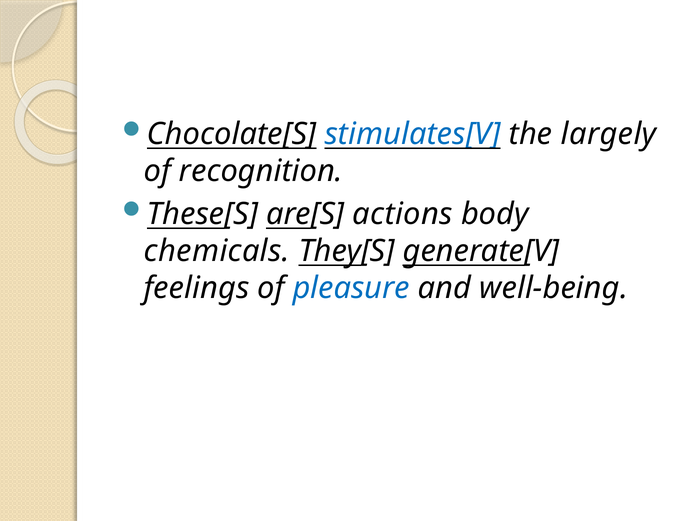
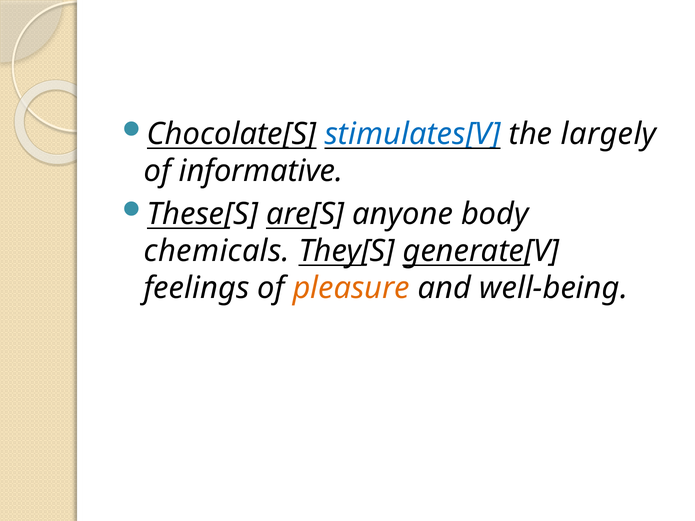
recognition: recognition -> informative
actions: actions -> anyone
pleasure colour: blue -> orange
